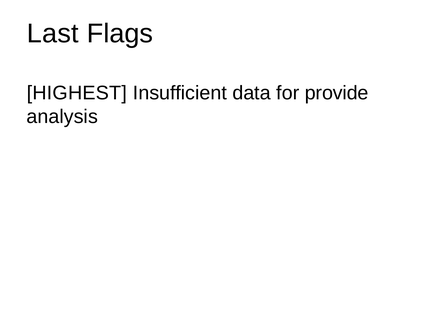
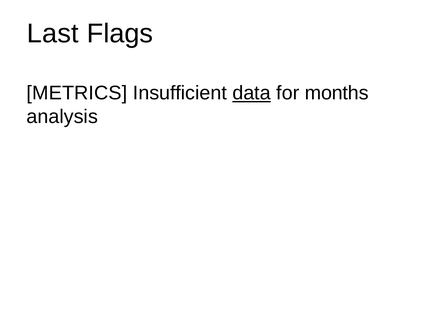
HIGHEST: HIGHEST -> METRICS
data underline: none -> present
provide: provide -> months
